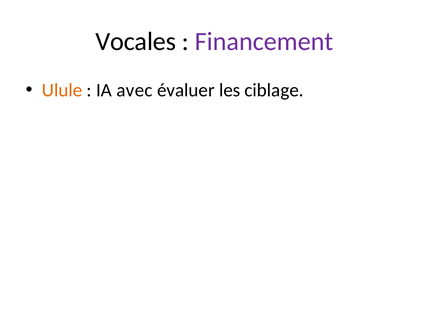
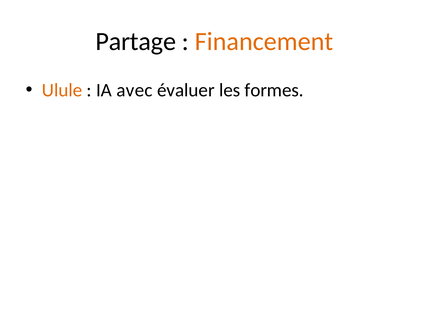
Vocales: Vocales -> Partage
Financement colour: purple -> orange
ciblage: ciblage -> formes
